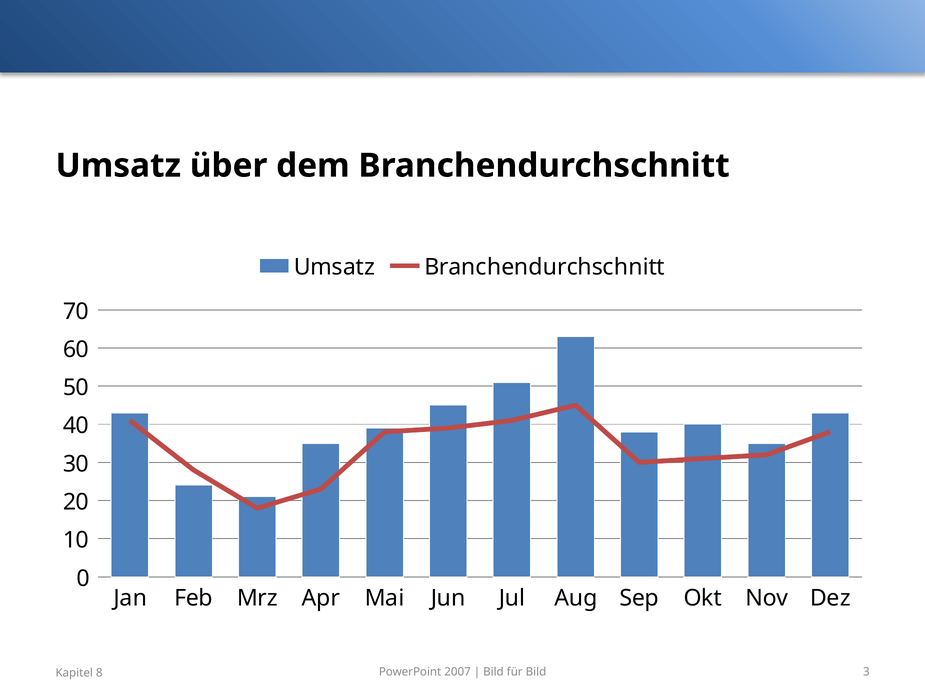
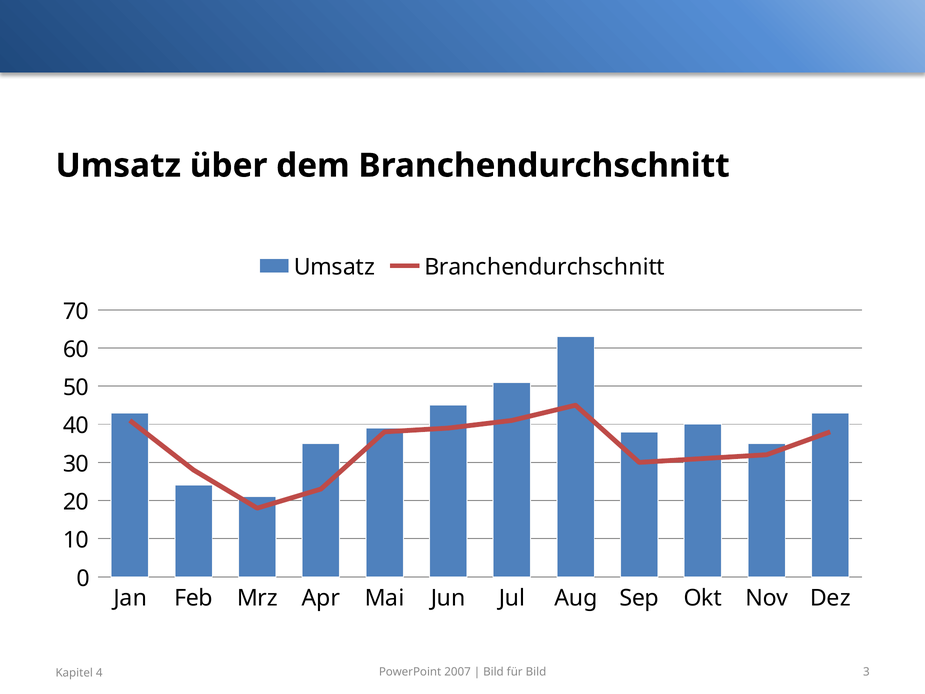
8: 8 -> 4
